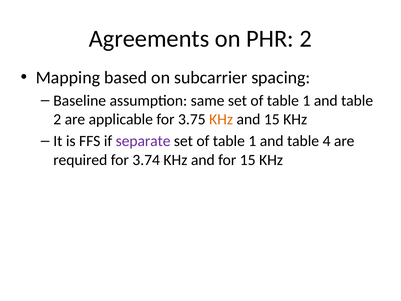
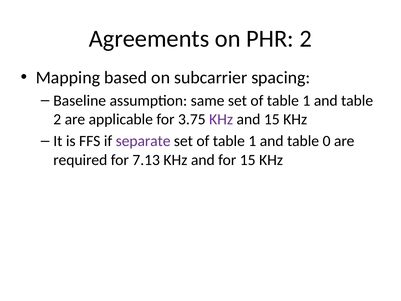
KHz at (221, 119) colour: orange -> purple
4: 4 -> 0
3.74: 3.74 -> 7.13
